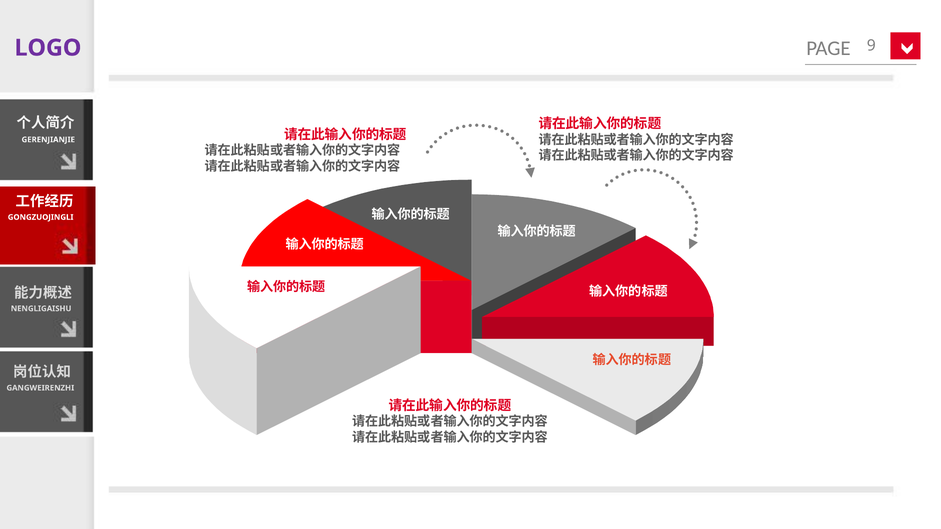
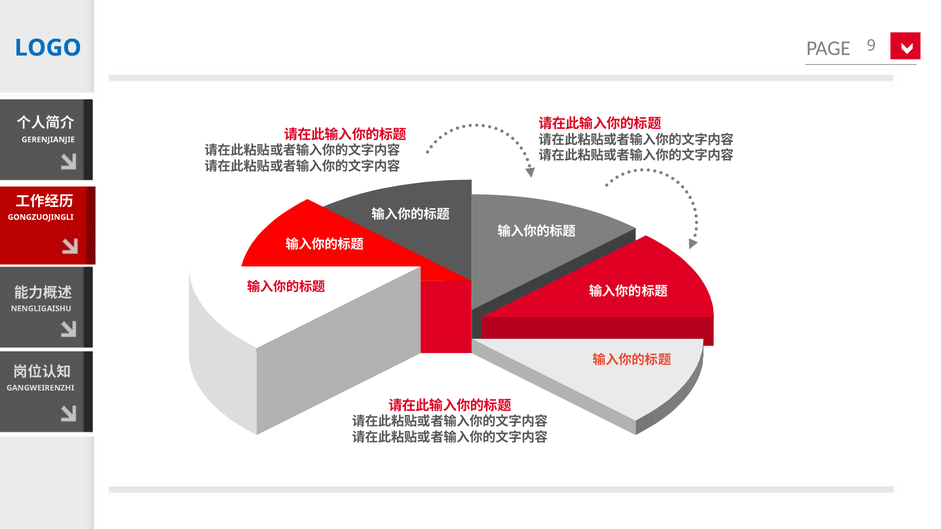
LOGO colour: purple -> blue
